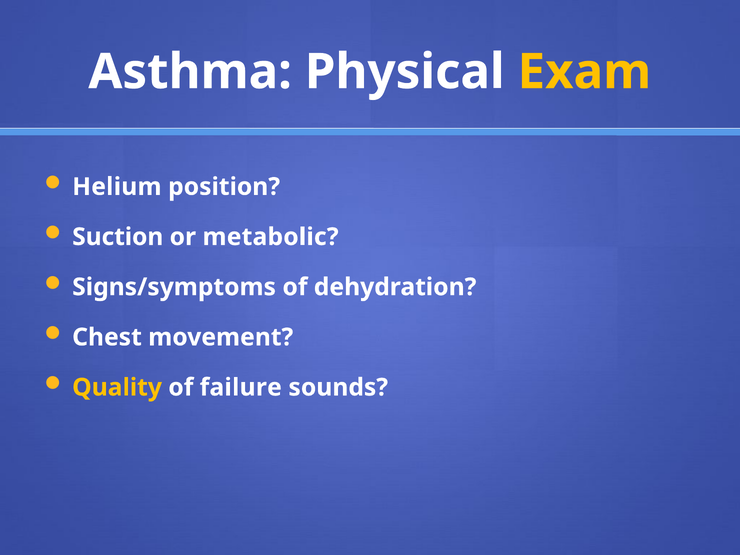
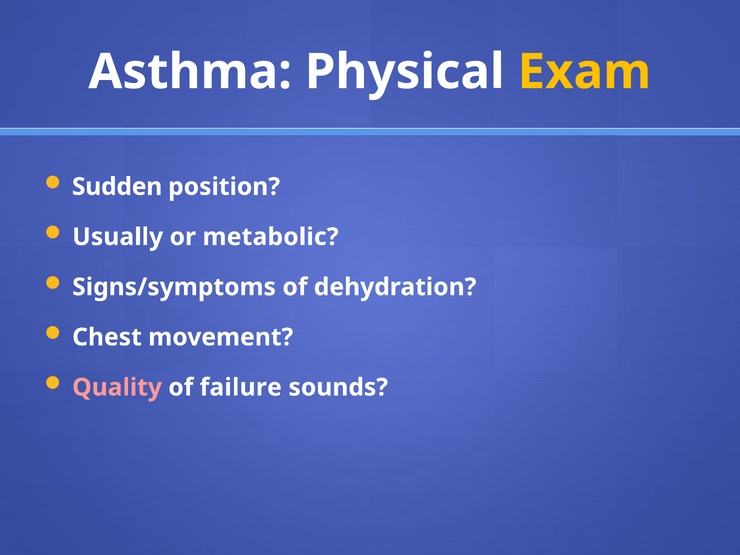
Helium: Helium -> Sudden
Suction: Suction -> Usually
Quality colour: yellow -> pink
